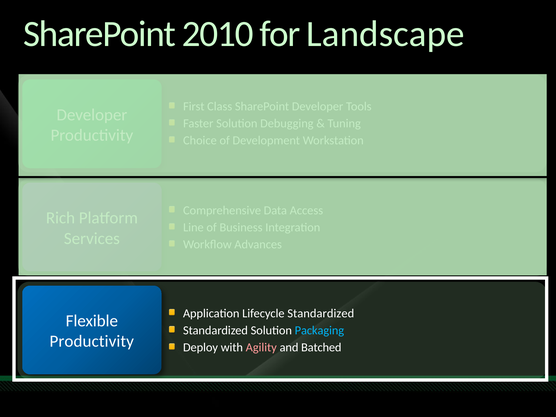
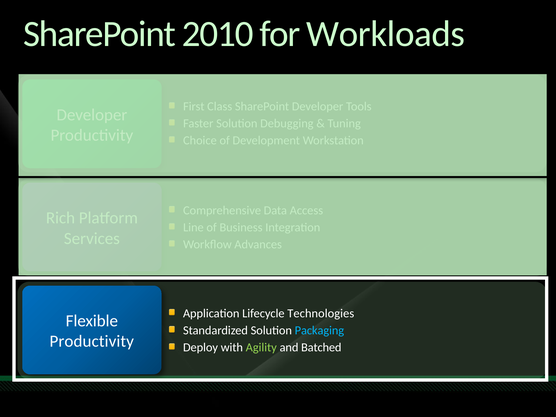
Landscape: Landscape -> Workloads
Lifecycle Standardized: Standardized -> Technologies
Agility colour: pink -> light green
